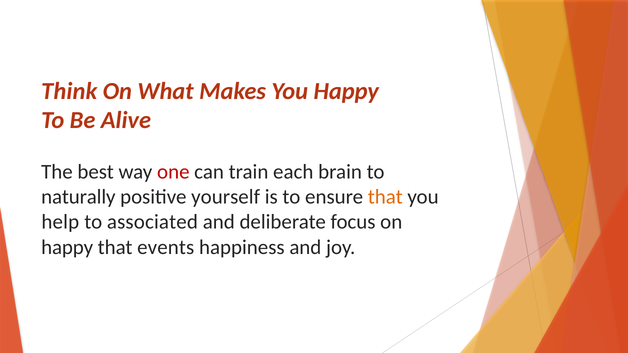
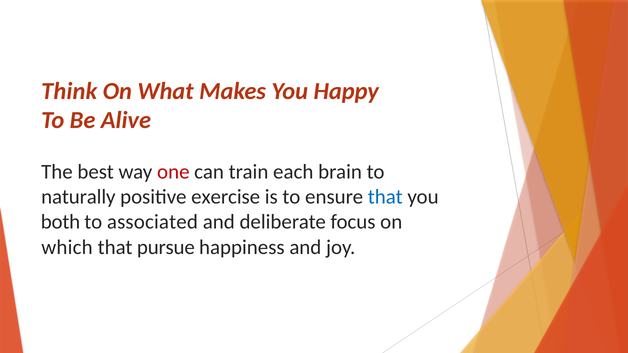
yourself: yourself -> exercise
that at (385, 197) colour: orange -> blue
help: help -> both
happy at (67, 247): happy -> which
events: events -> pursue
